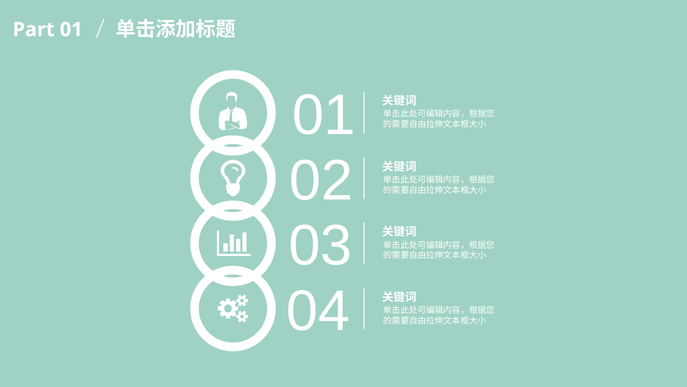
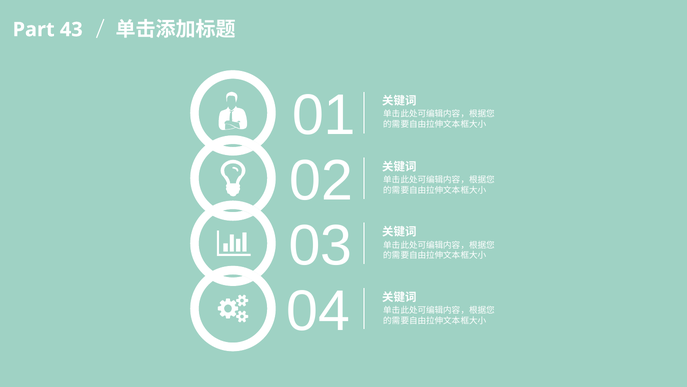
Part 01: 01 -> 43
